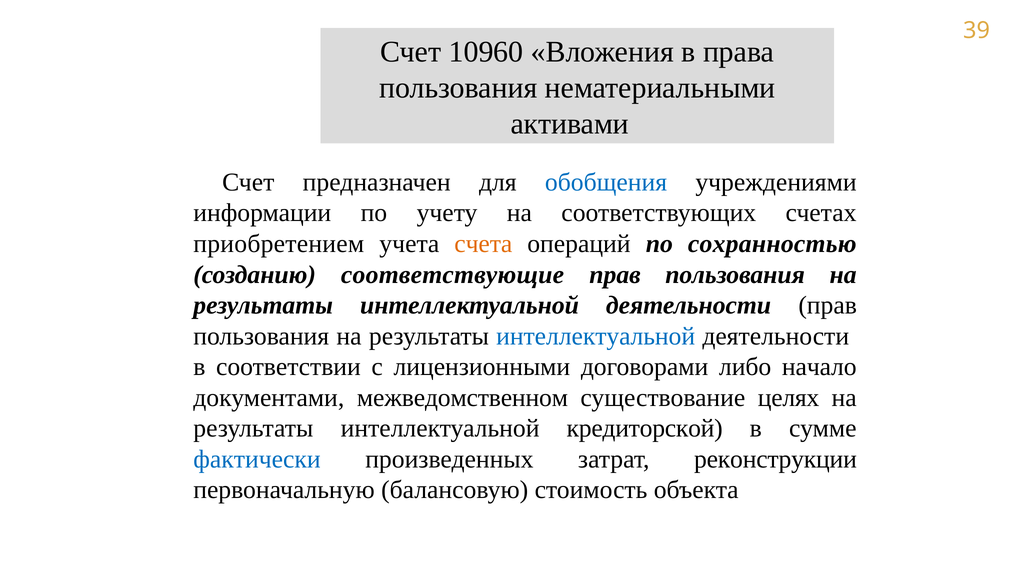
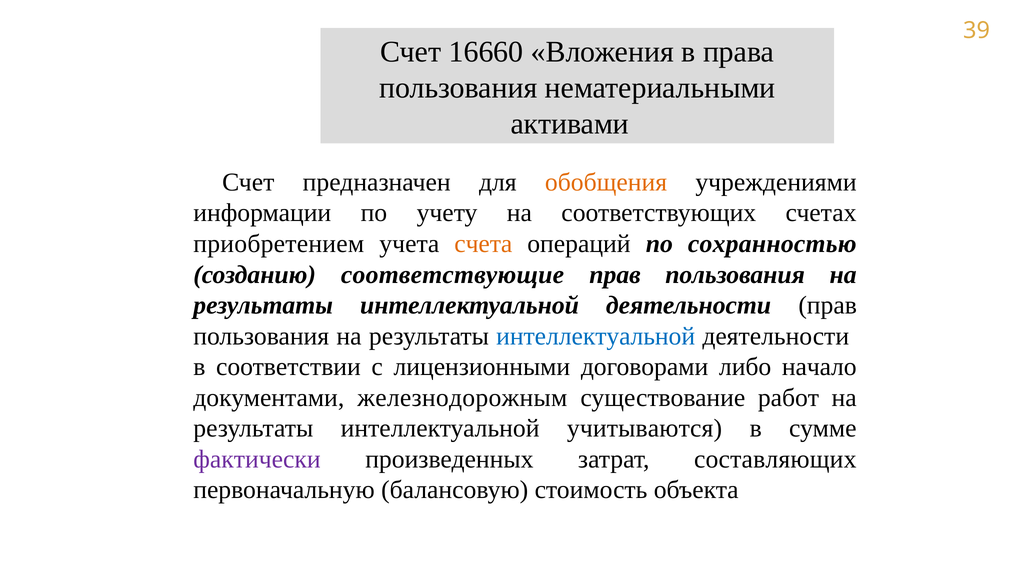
10960: 10960 -> 16660
обобщения colour: blue -> orange
межведомственном: межведомственном -> железнодорожным
целях: целях -> работ
кредиторской: кредиторской -> учитываются
фактически colour: blue -> purple
реконструкции: реконструкции -> составляющих
